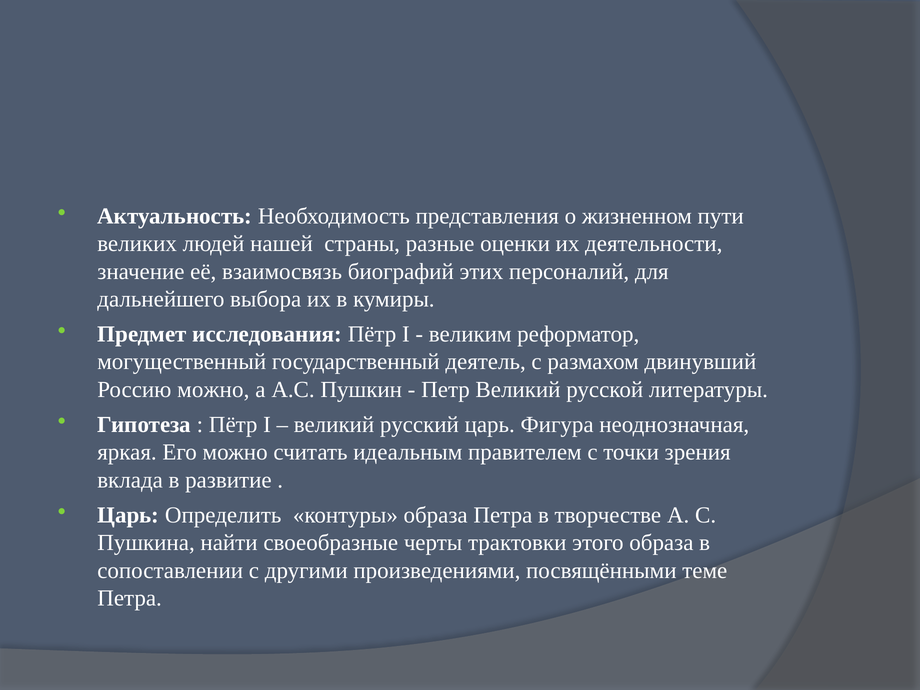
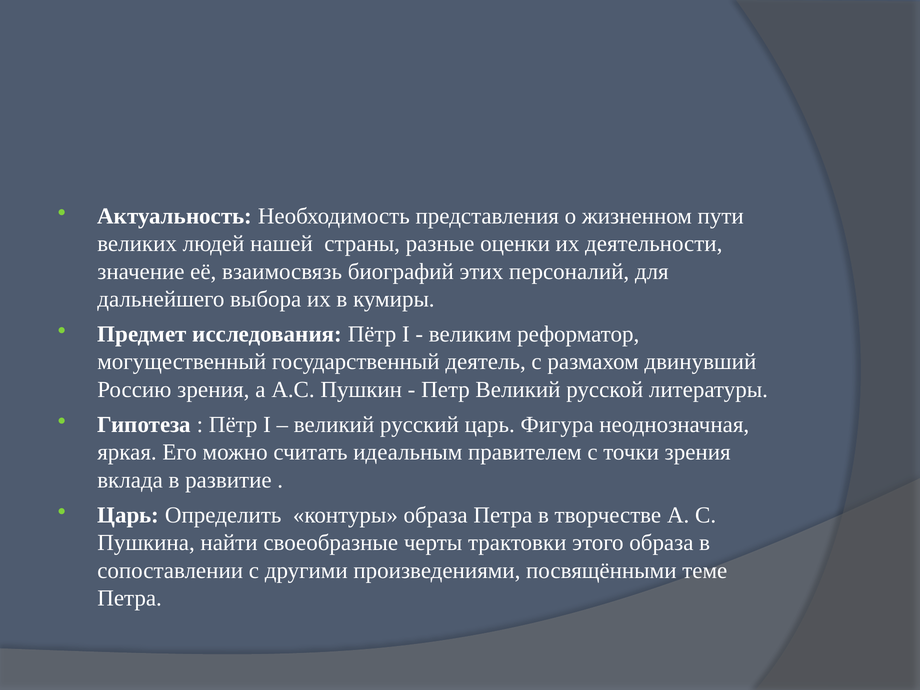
Россию можно: можно -> зрения
